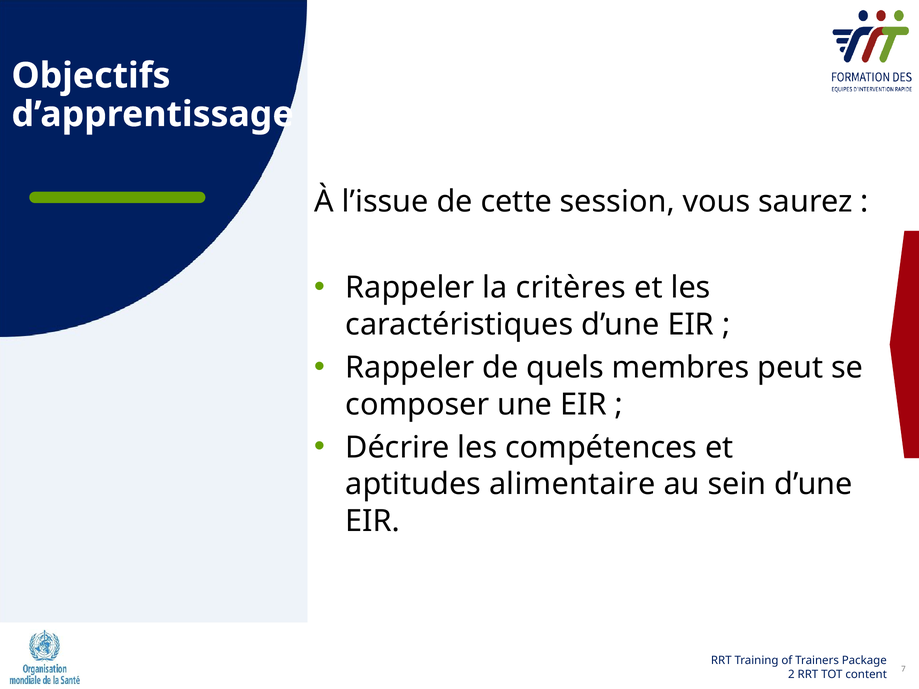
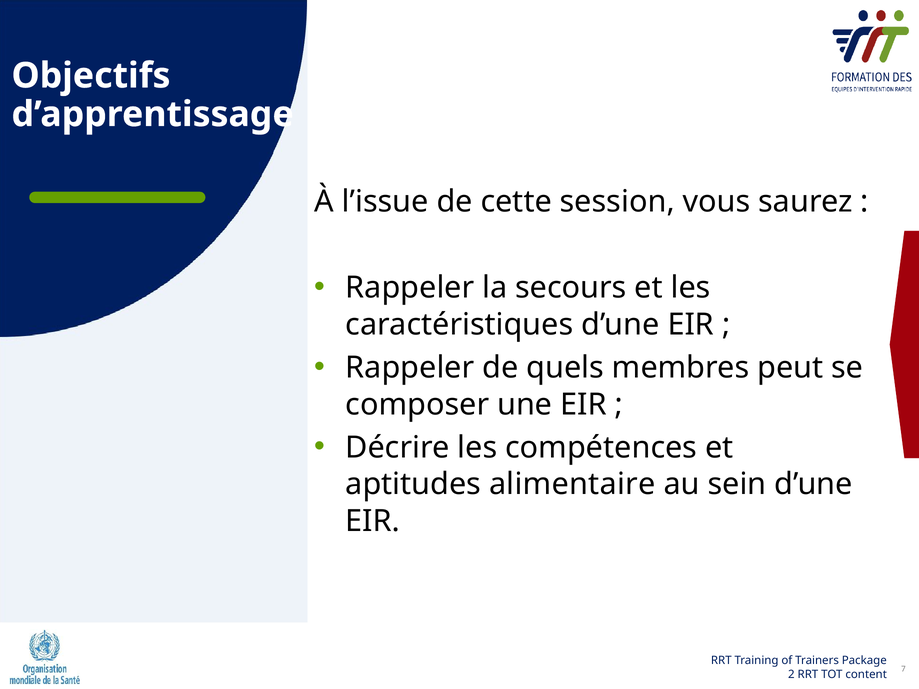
critères: critères -> secours
